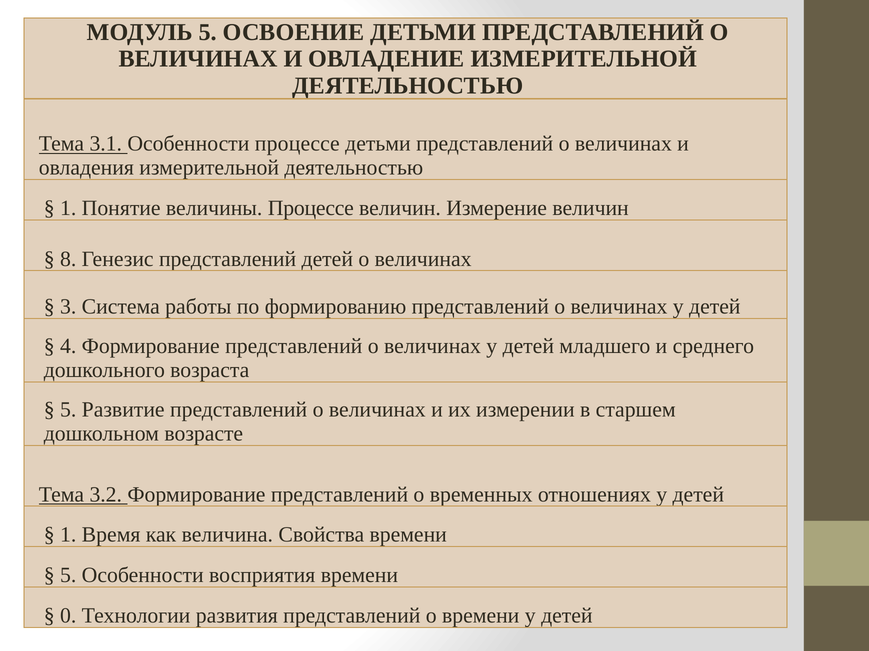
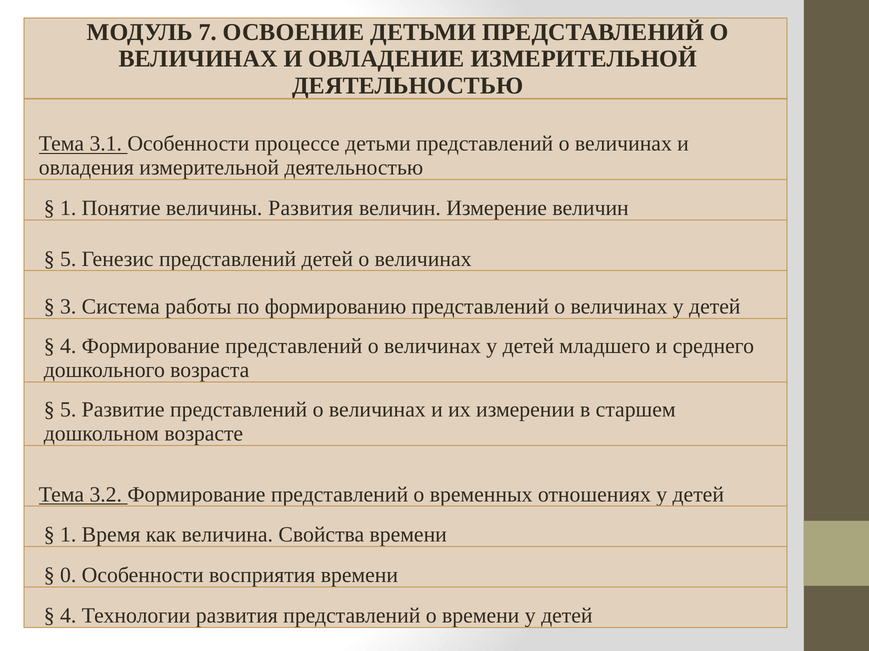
МОДУЛЬ 5: 5 -> 7
величины Процессе: Процессе -> Развития
8 at (68, 259): 8 -> 5
5 at (68, 576): 5 -> 0
0 at (68, 616): 0 -> 4
